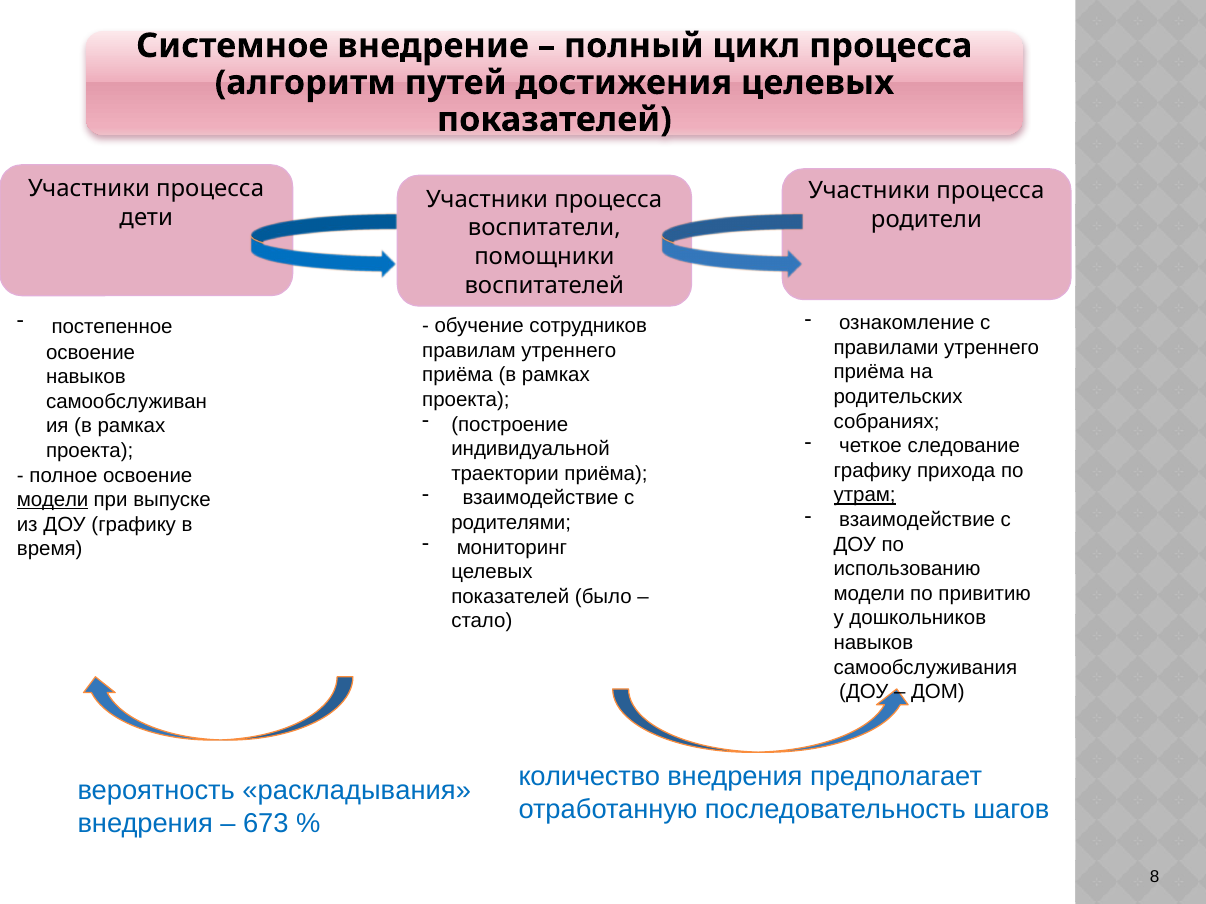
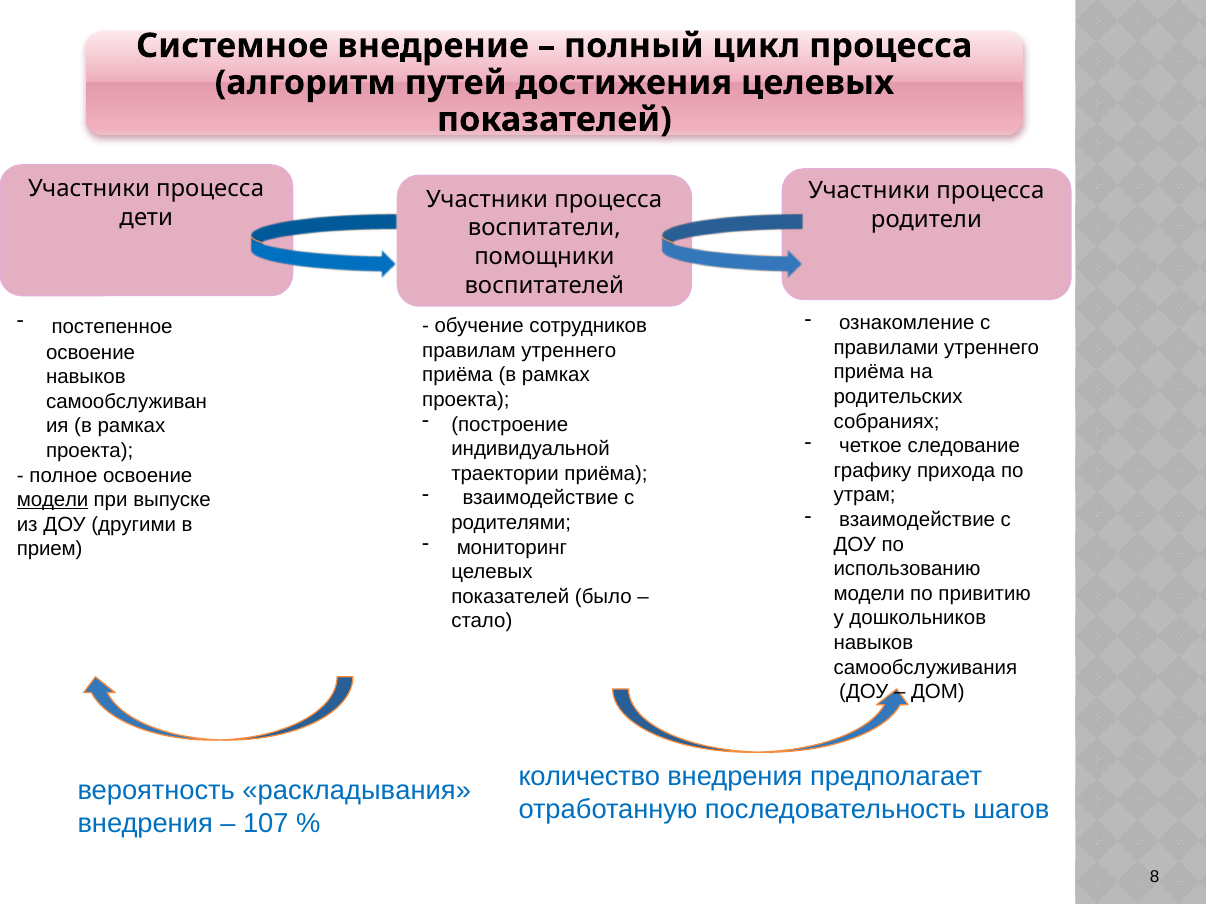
утрам underline: present -> none
ДОУ графику: графику -> другими
время: время -> прием
673: 673 -> 107
